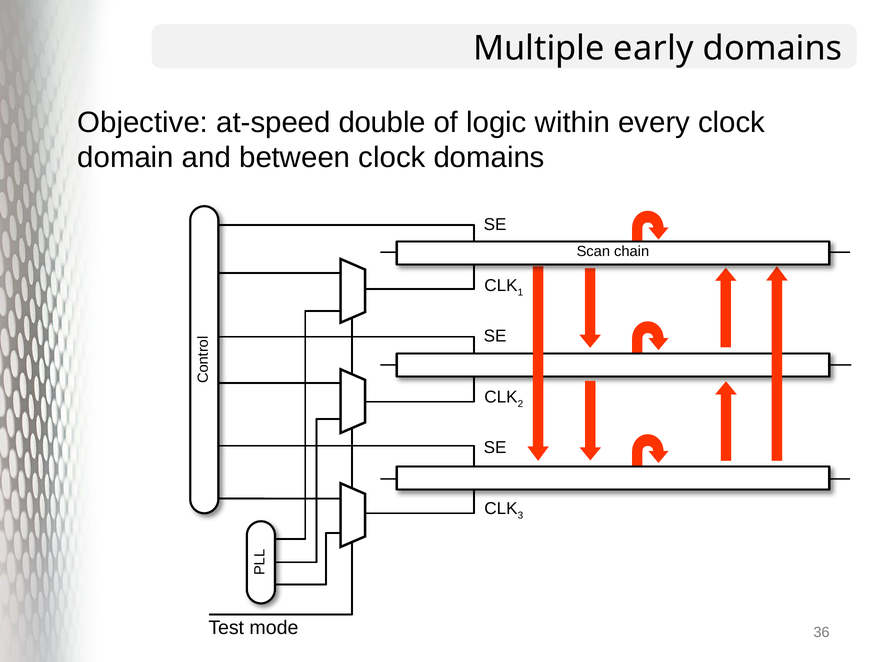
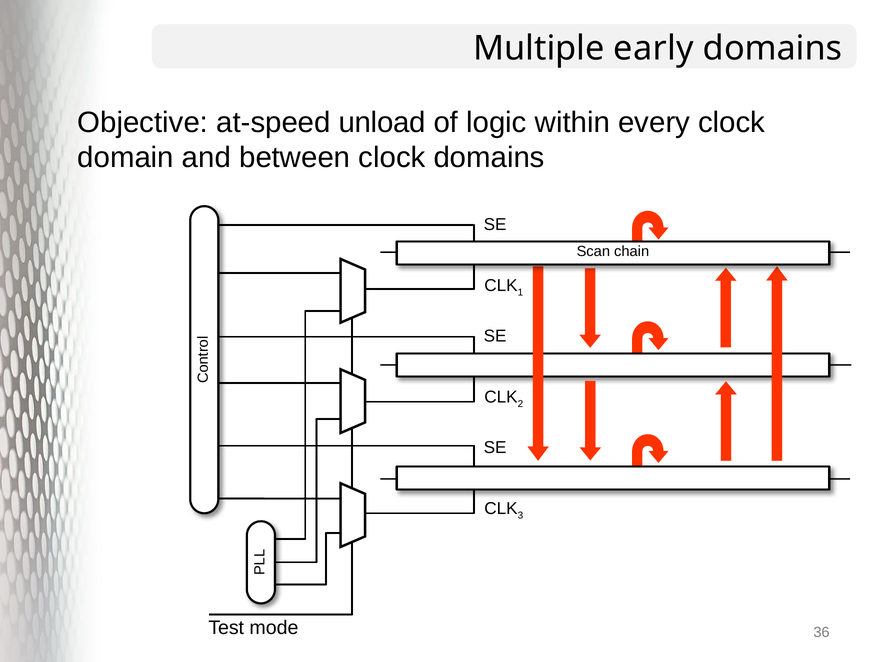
double: double -> unload
